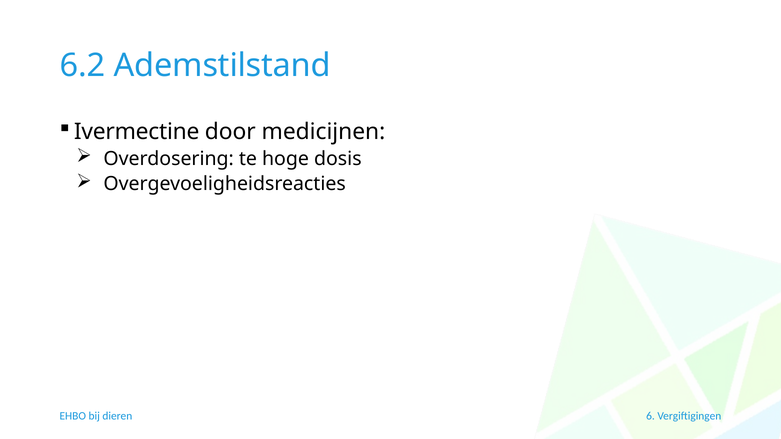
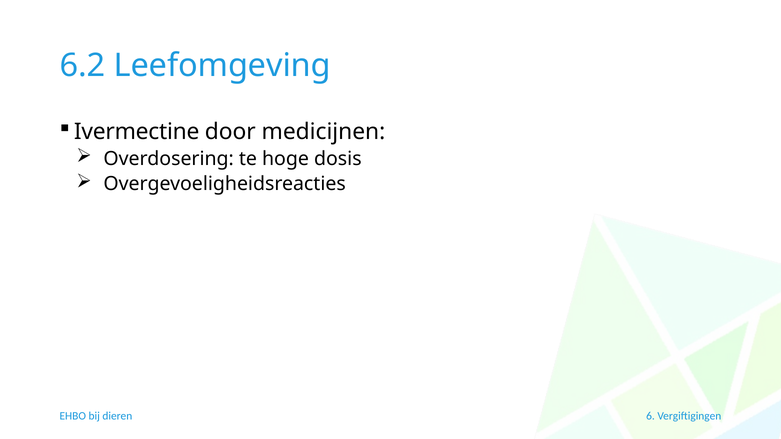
Ademstilstand: Ademstilstand -> Leefomgeving
